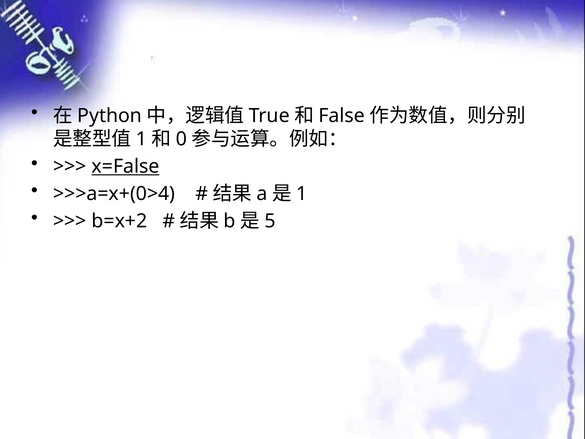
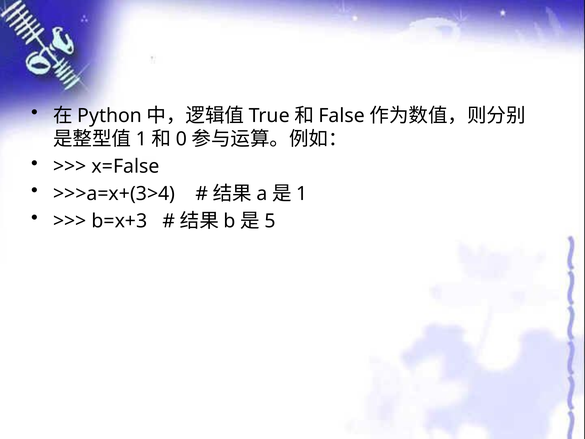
x=False underline: present -> none
>>>a=x+(0>4: >>>a=x+(0>4 -> >>>a=x+(3>4
b=x+2: b=x+2 -> b=x+3
